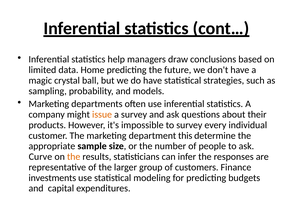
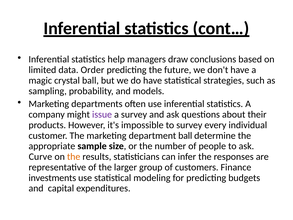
Home: Home -> Order
issue colour: orange -> purple
department this: this -> ball
